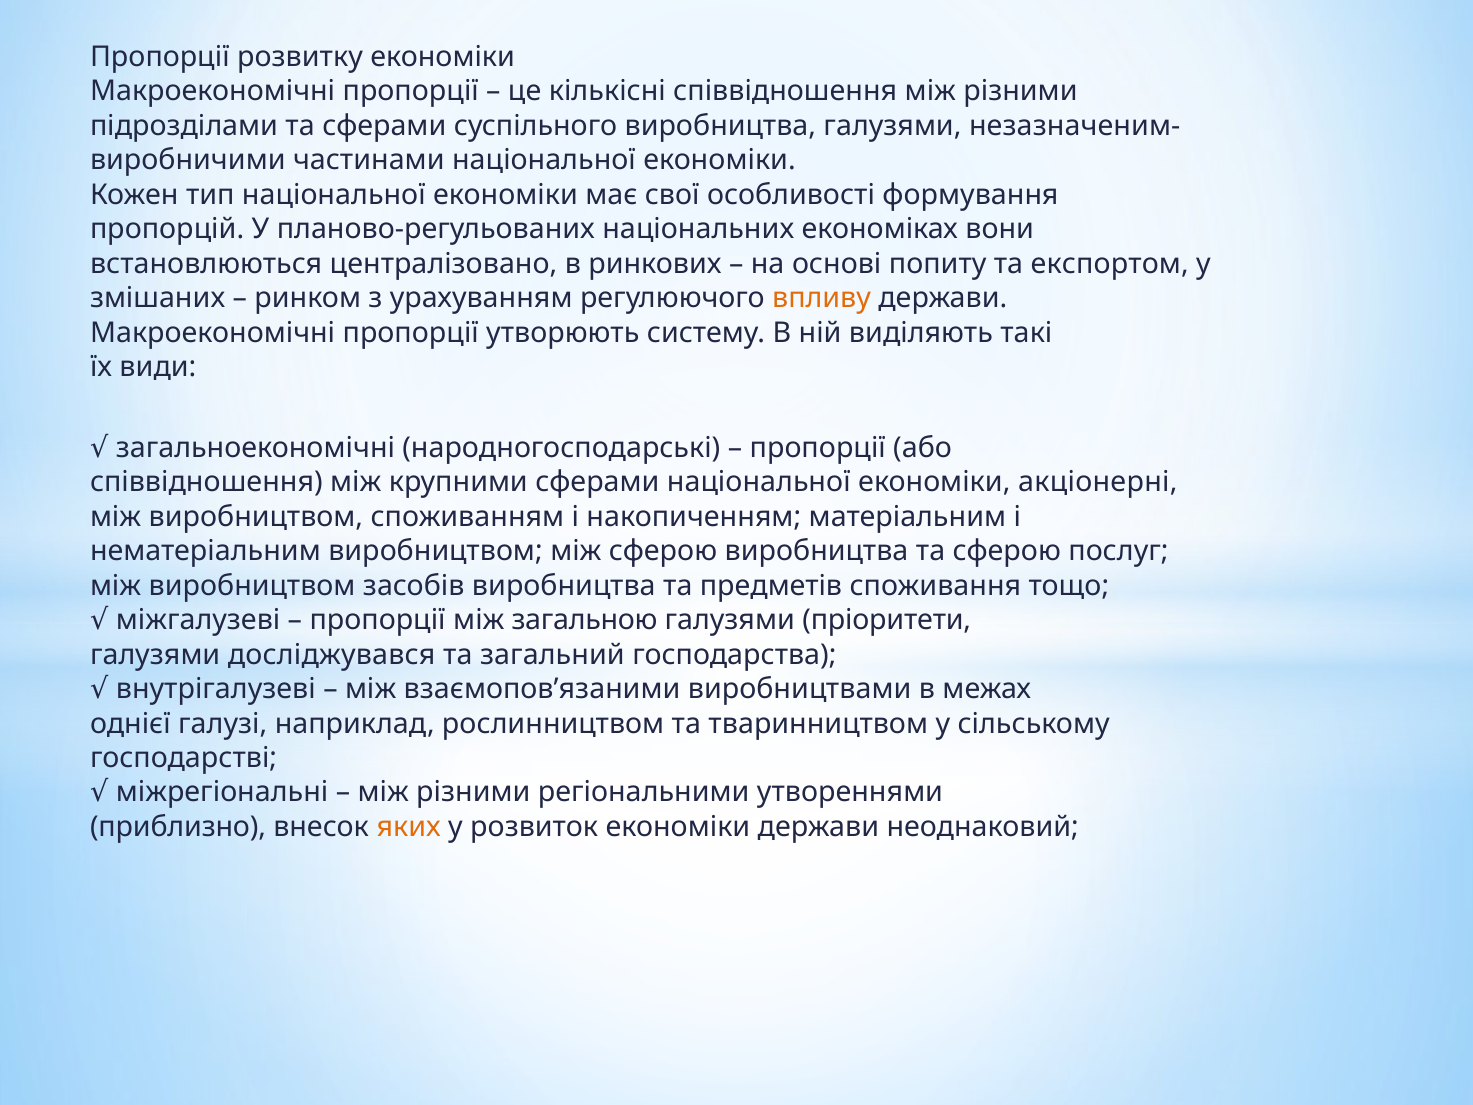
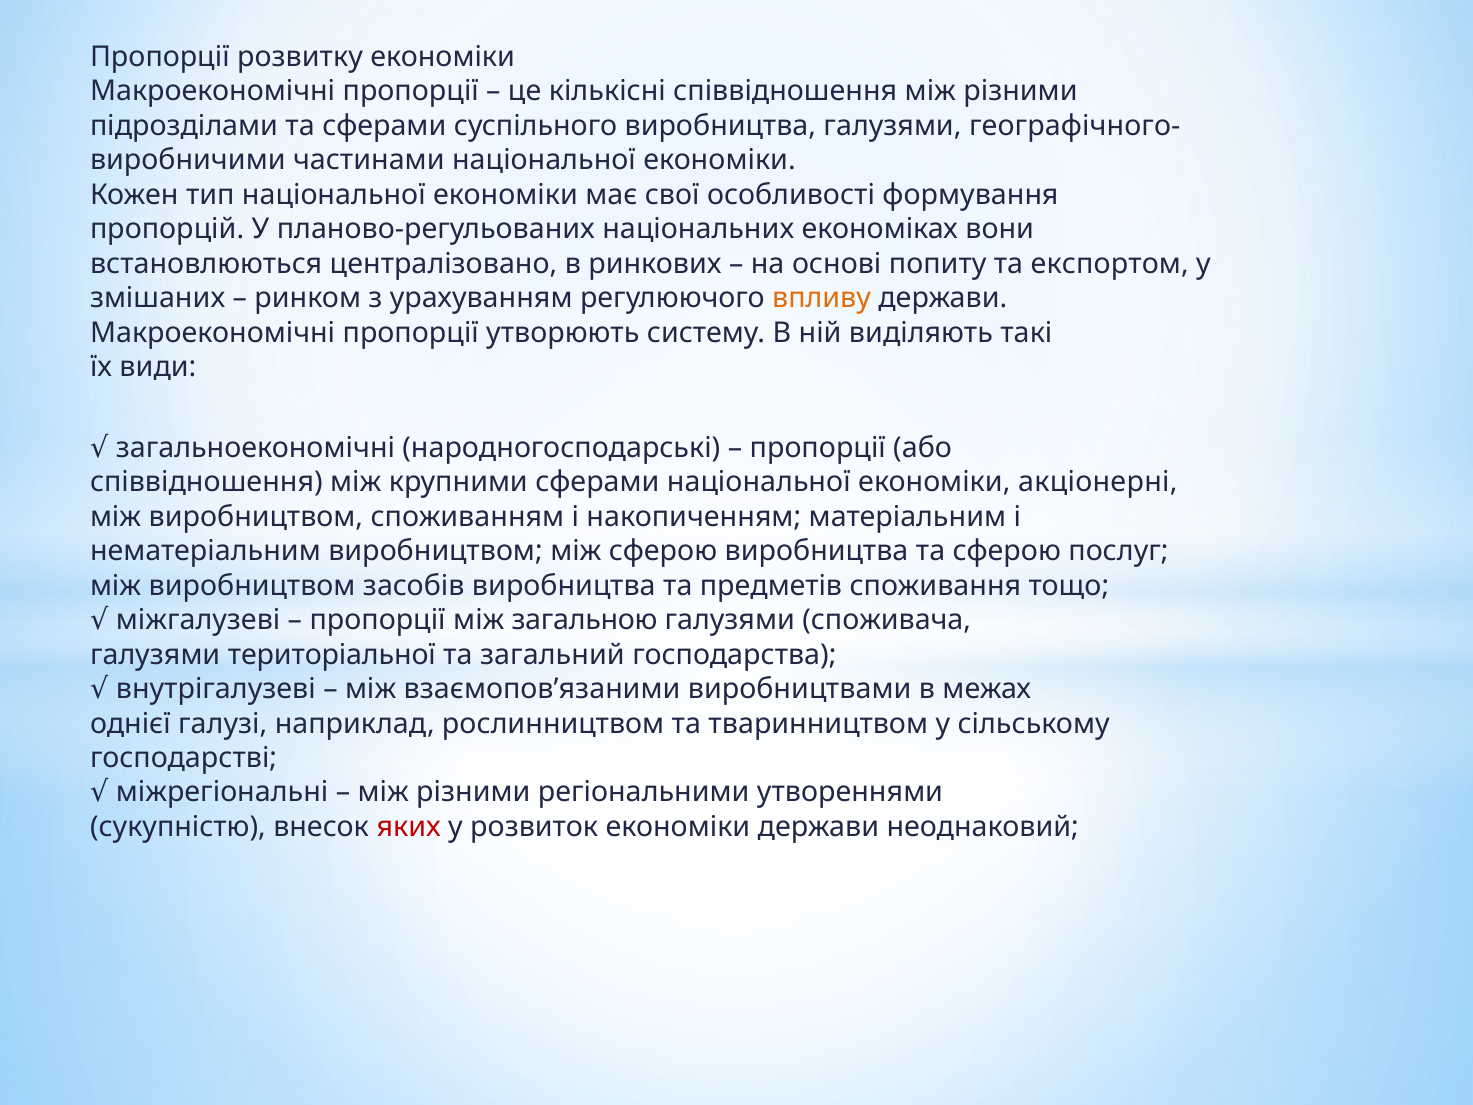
незазначеним-: незазначеним- -> географічного-
пріоритети: пріоритети -> споживача
досліджувався: досліджувався -> територіальної
приблизно: приблизно -> сукупністю
яких colour: orange -> red
